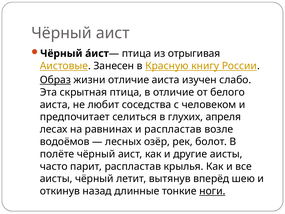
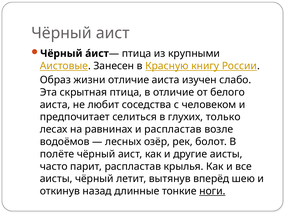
отрыгивая: отрыгивая -> крупными
Образ underline: present -> none
апреля: апреля -> только
